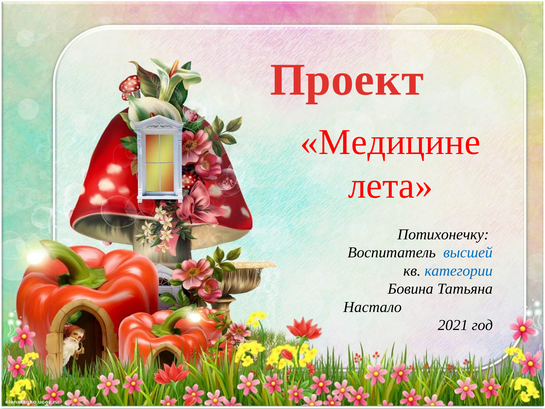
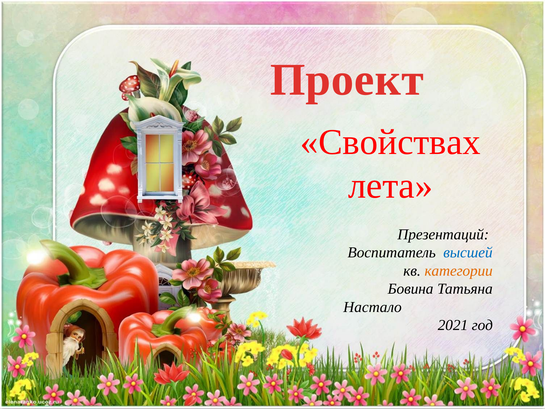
Медицине: Медицине -> Свойствах
Потихонечку: Потихонечку -> Презентаций
категории colour: blue -> orange
